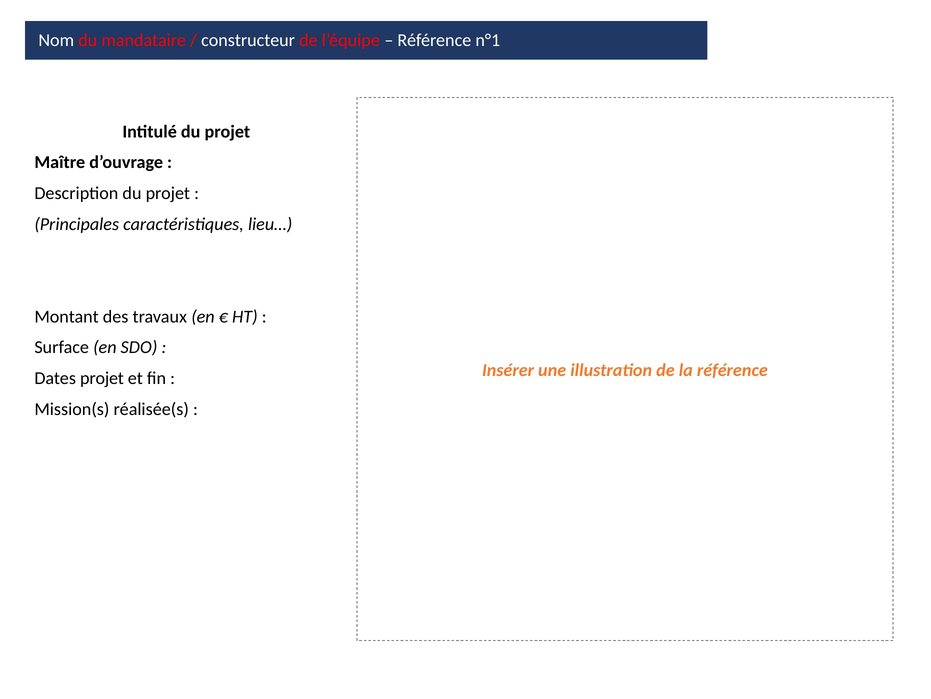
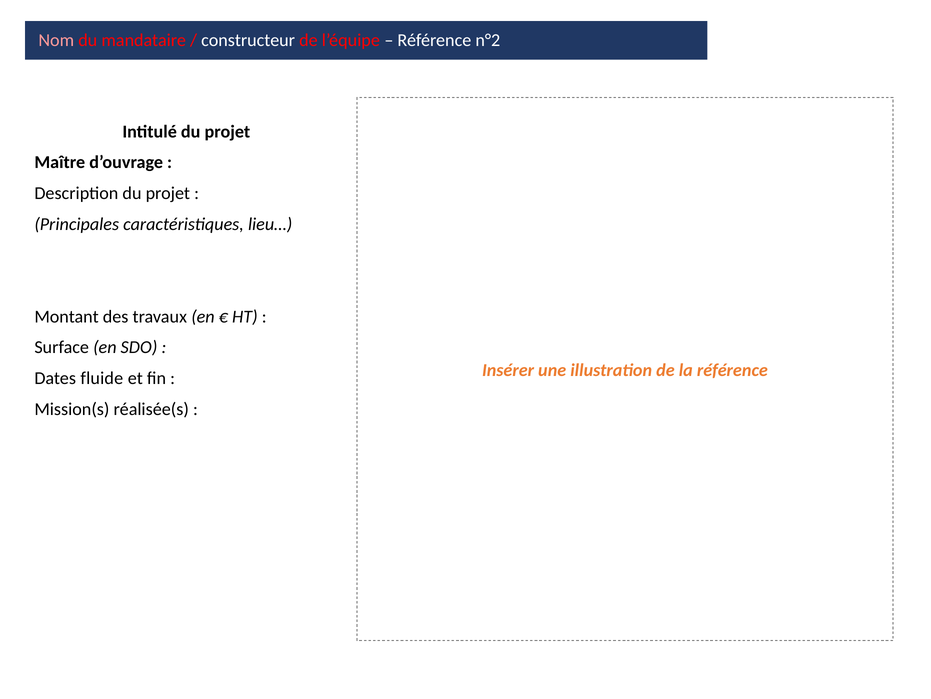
Nom colour: white -> pink
n°1: n°1 -> n°2
Dates projet: projet -> fluide
